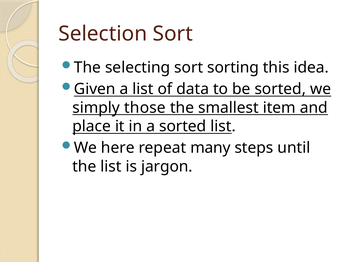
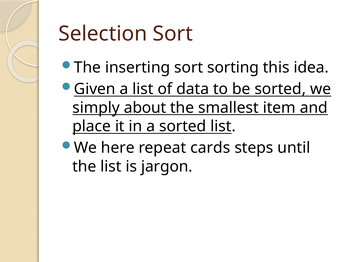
selecting: selecting -> inserting
those: those -> about
many: many -> cards
